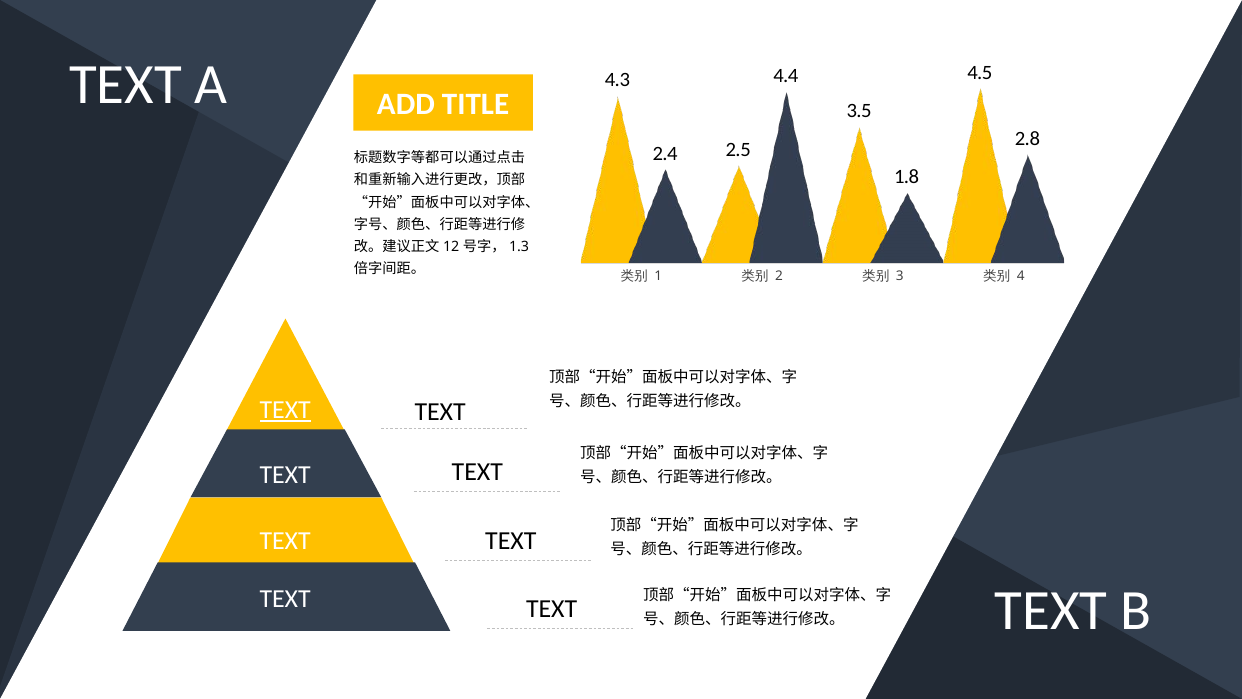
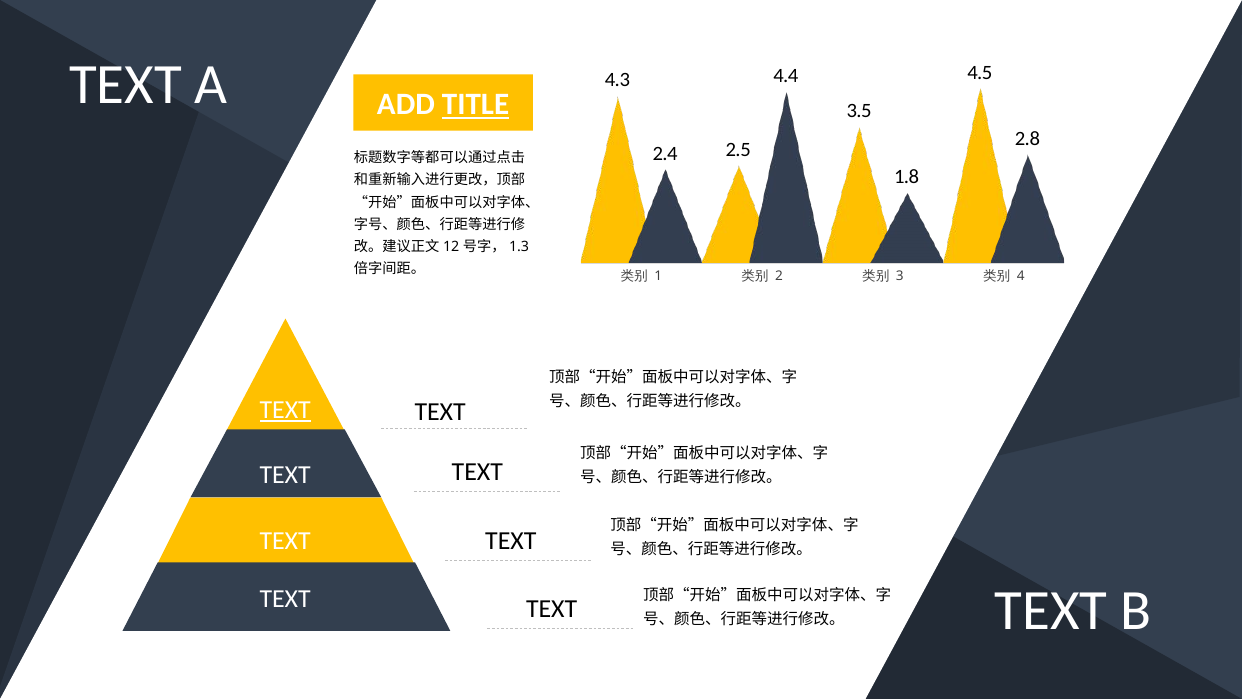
TITLE underline: none -> present
